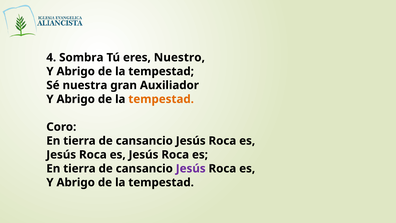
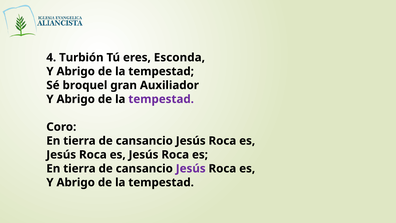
Sombra: Sombra -> Turbión
Nuestro: Nuestro -> Esconda
nuestra: nuestra -> broquel
tempestad at (161, 99) colour: orange -> purple
